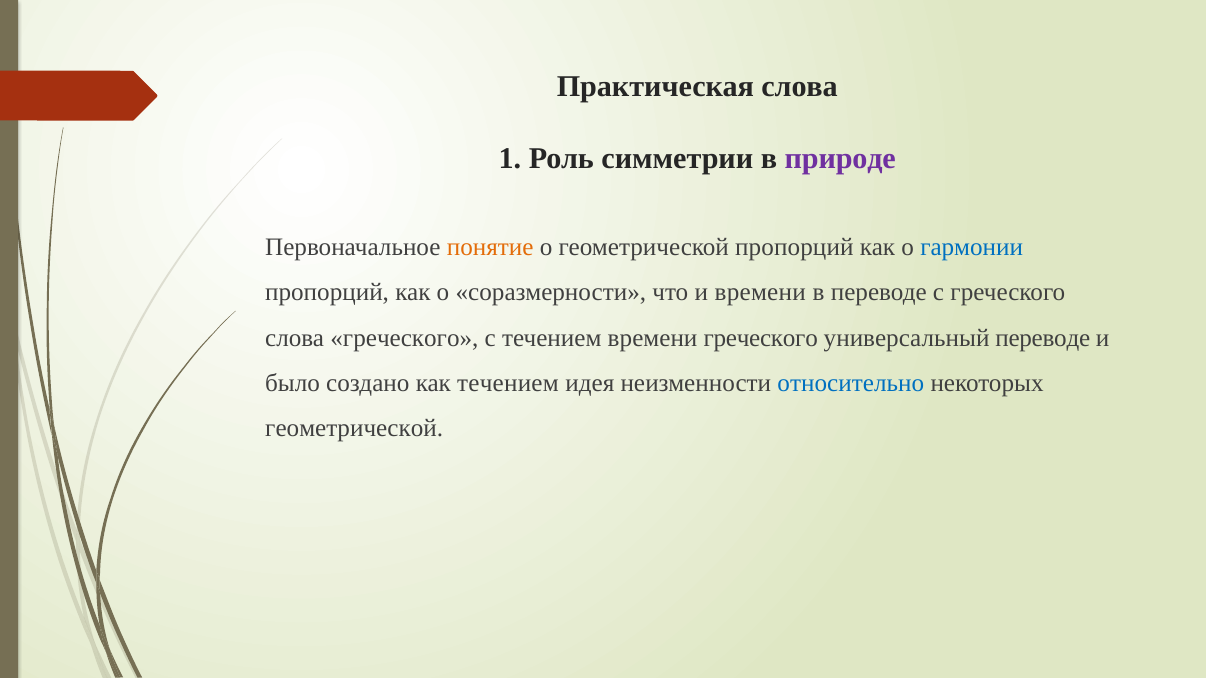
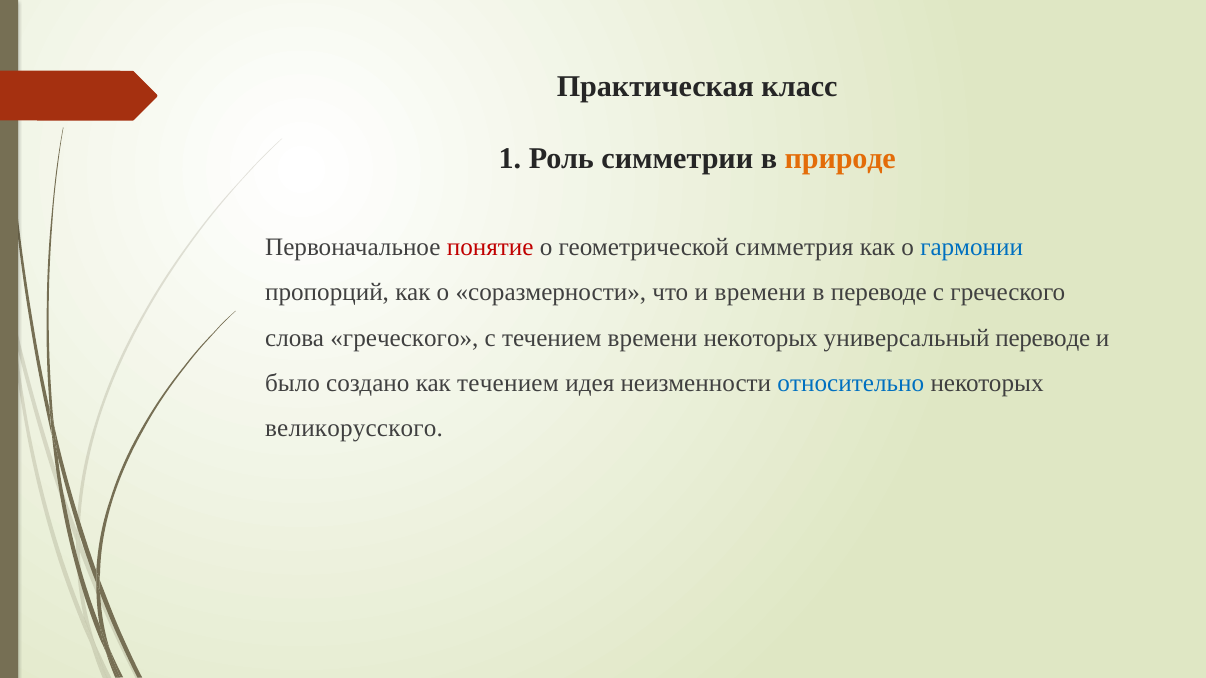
Практическая слова: слова -> класс
природе colour: purple -> orange
понятие colour: orange -> red
геометрической пропорций: пропорций -> симметрия
времени греческого: греческого -> некоторых
геометрической at (354, 429): геометрической -> великорусского
